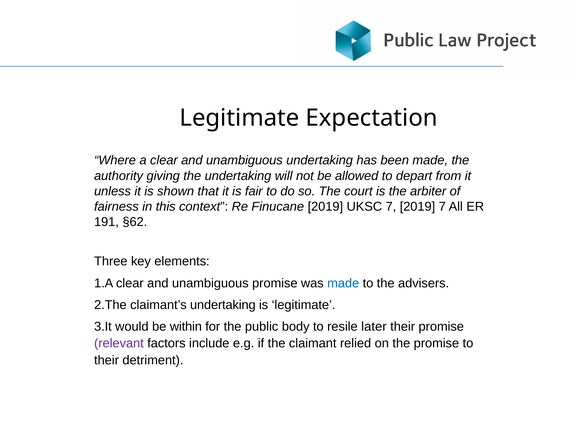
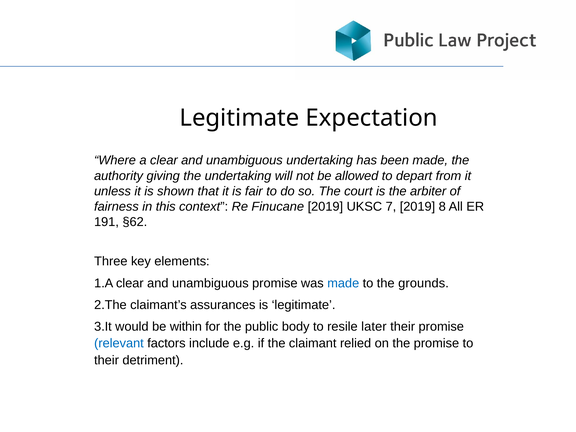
2019 7: 7 -> 8
advisers: advisers -> grounds
claimant’s undertaking: undertaking -> assurances
relevant colour: purple -> blue
